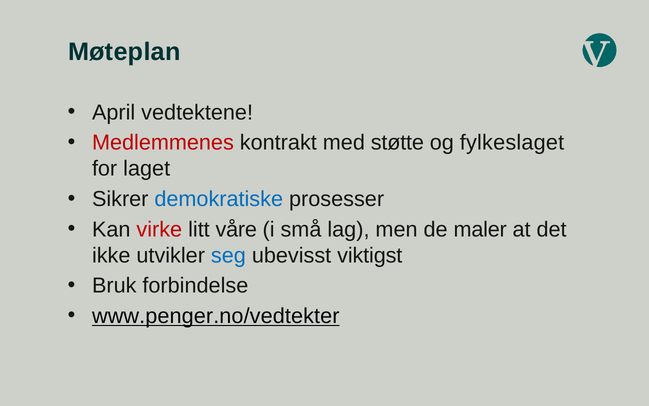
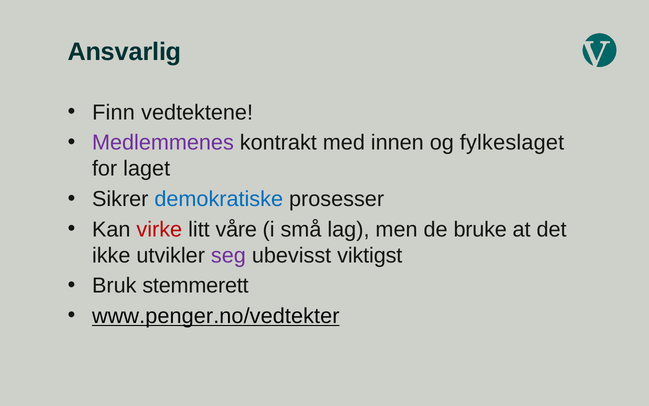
Møteplan: Møteplan -> Ansvarlig
April: April -> Finn
Medlemmenes colour: red -> purple
støtte: støtte -> innen
maler: maler -> bruke
seg colour: blue -> purple
forbindelse: forbindelse -> stemmerett
